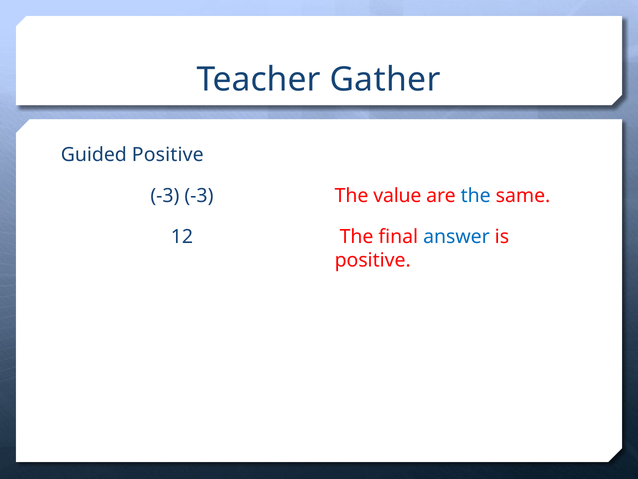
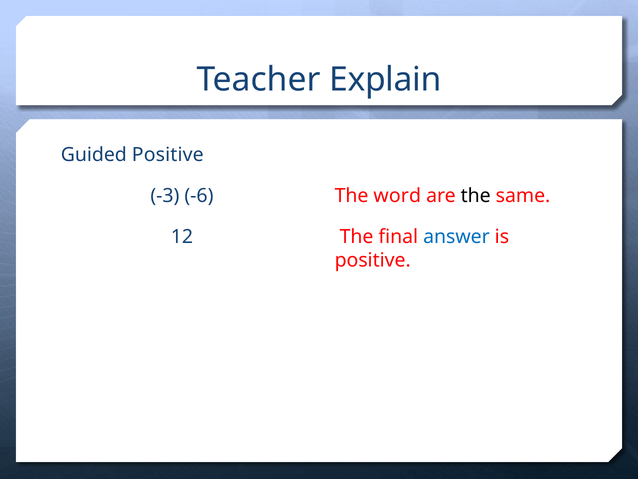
Gather: Gather -> Explain
-3 -3: -3 -> -6
value: value -> word
the at (476, 196) colour: blue -> black
